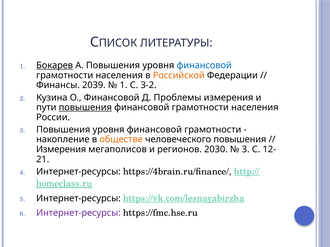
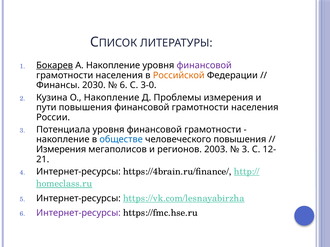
А Повышения: Повышения -> Накопление
финансовой at (204, 66) colour: blue -> purple
2039: 2039 -> 2030
1 at (124, 85): 1 -> 6
3-2: 3-2 -> 3-0
О Финансовой: Финансовой -> Накопление
повышения at (85, 108) underline: present -> none
3 Повышения: Повышения -> Потенциала
обществе colour: orange -> blue
2030: 2030 -> 2003
